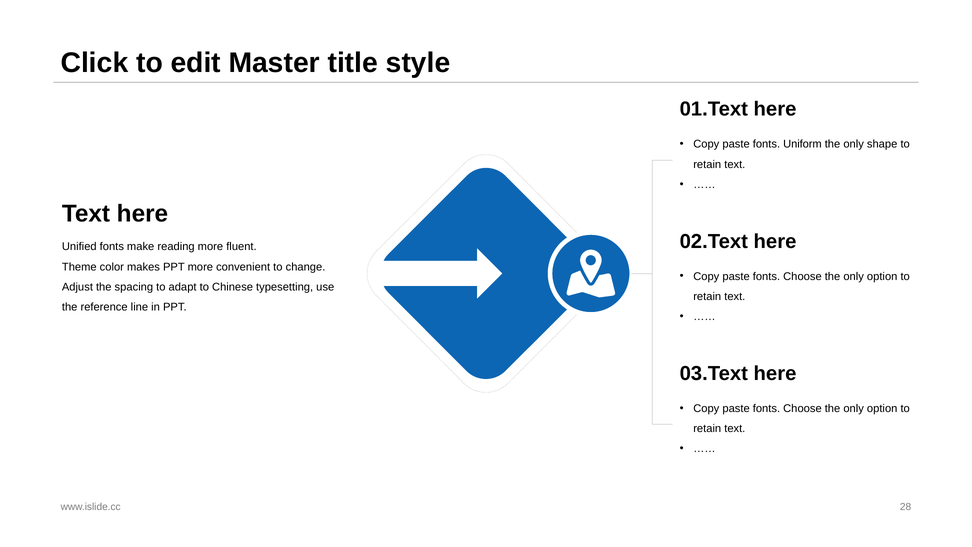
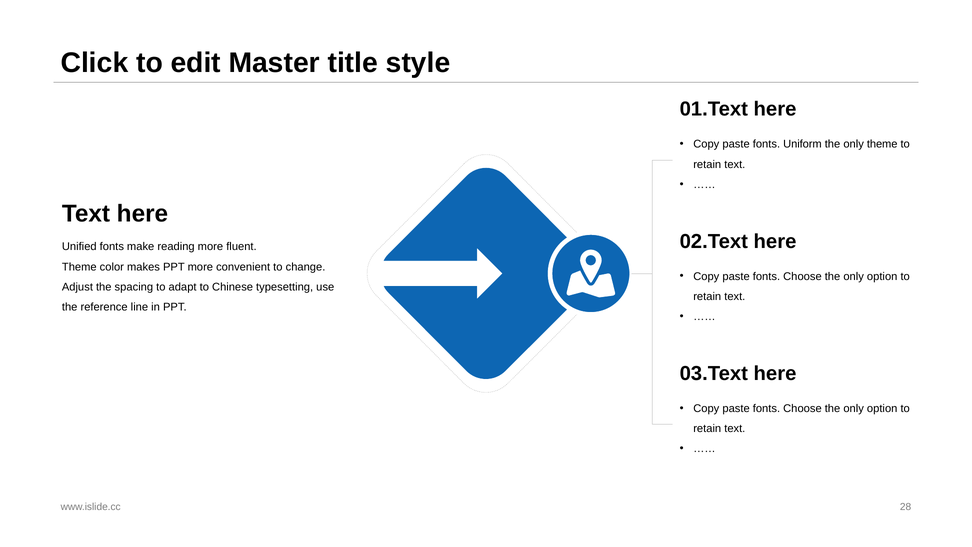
only shape: shape -> theme
